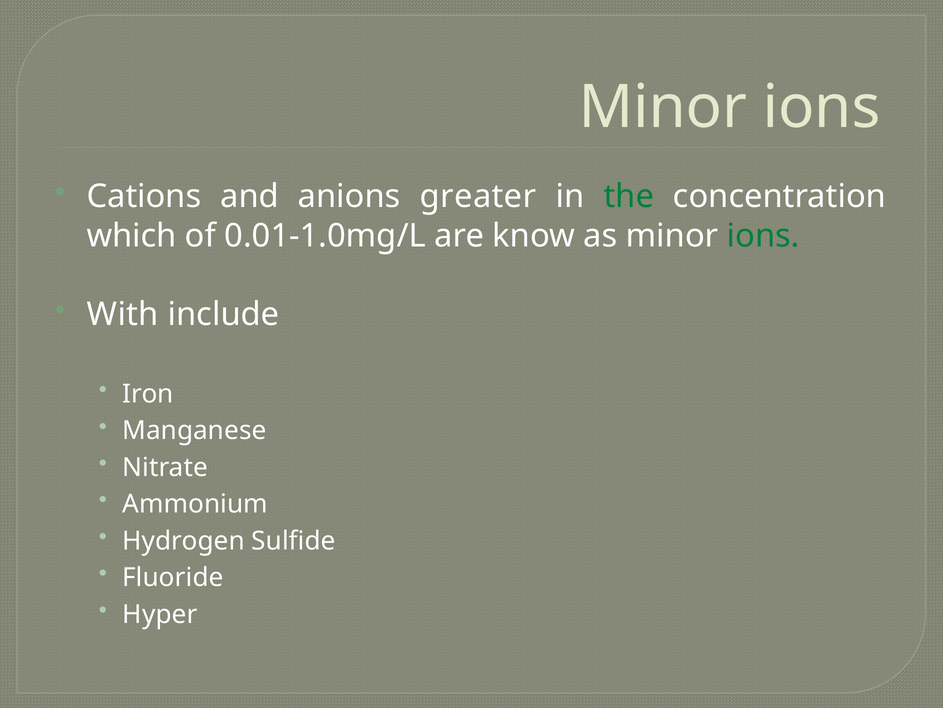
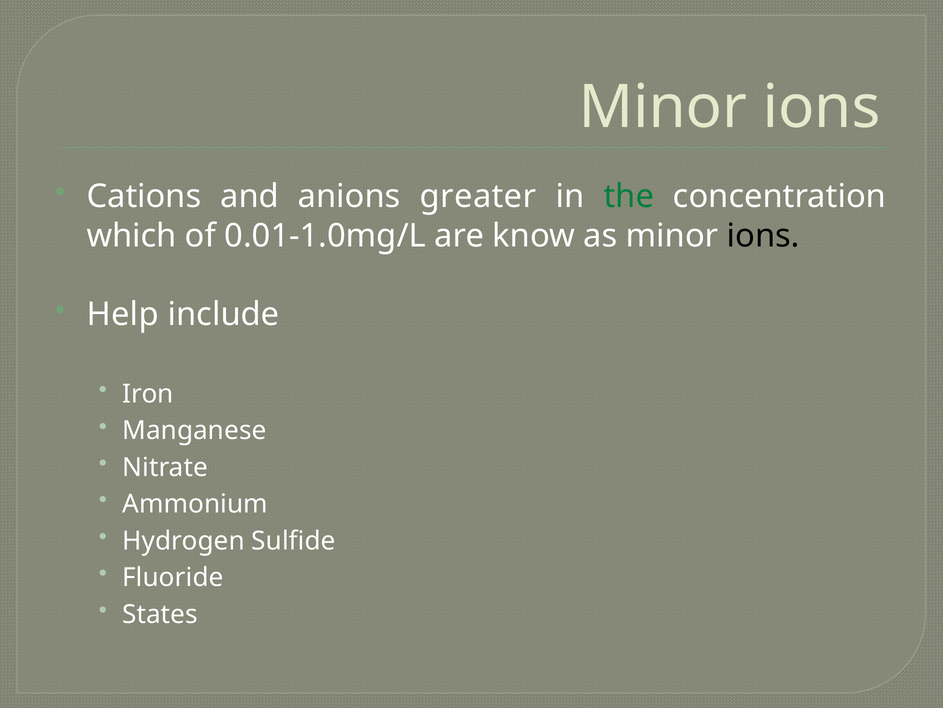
ions at (763, 236) colour: green -> black
With: With -> Help
Hyper: Hyper -> States
